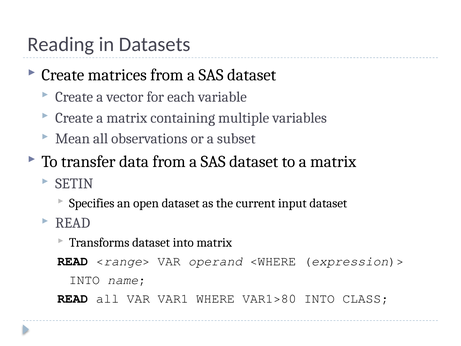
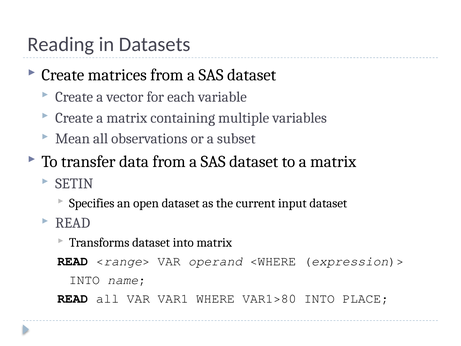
CLASS: CLASS -> PLACE
